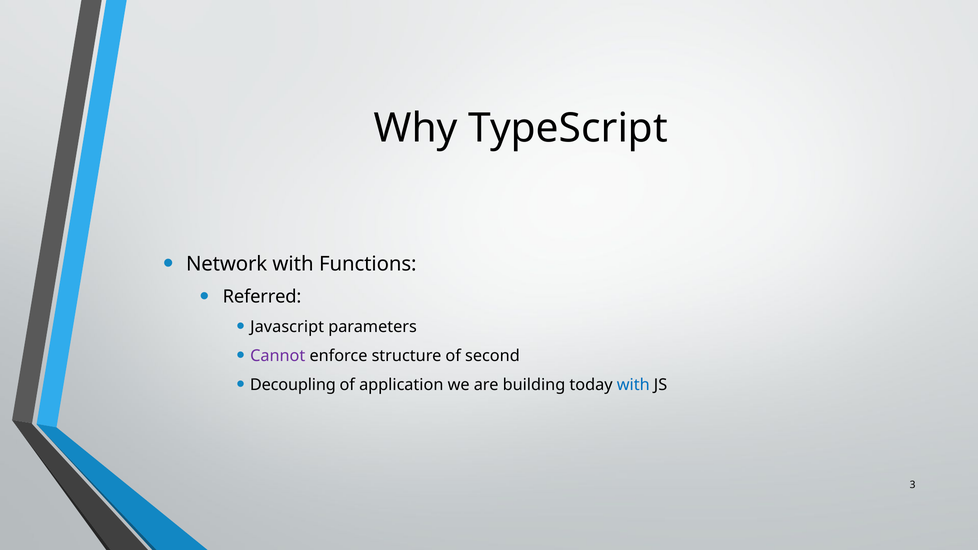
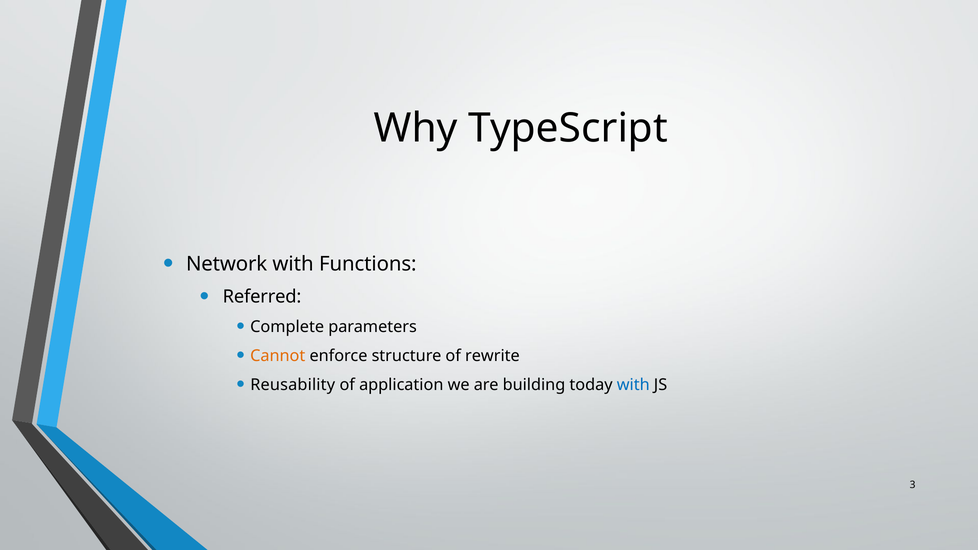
Javascript: Javascript -> Complete
Cannot colour: purple -> orange
second: second -> rewrite
Decoupling: Decoupling -> Reusability
